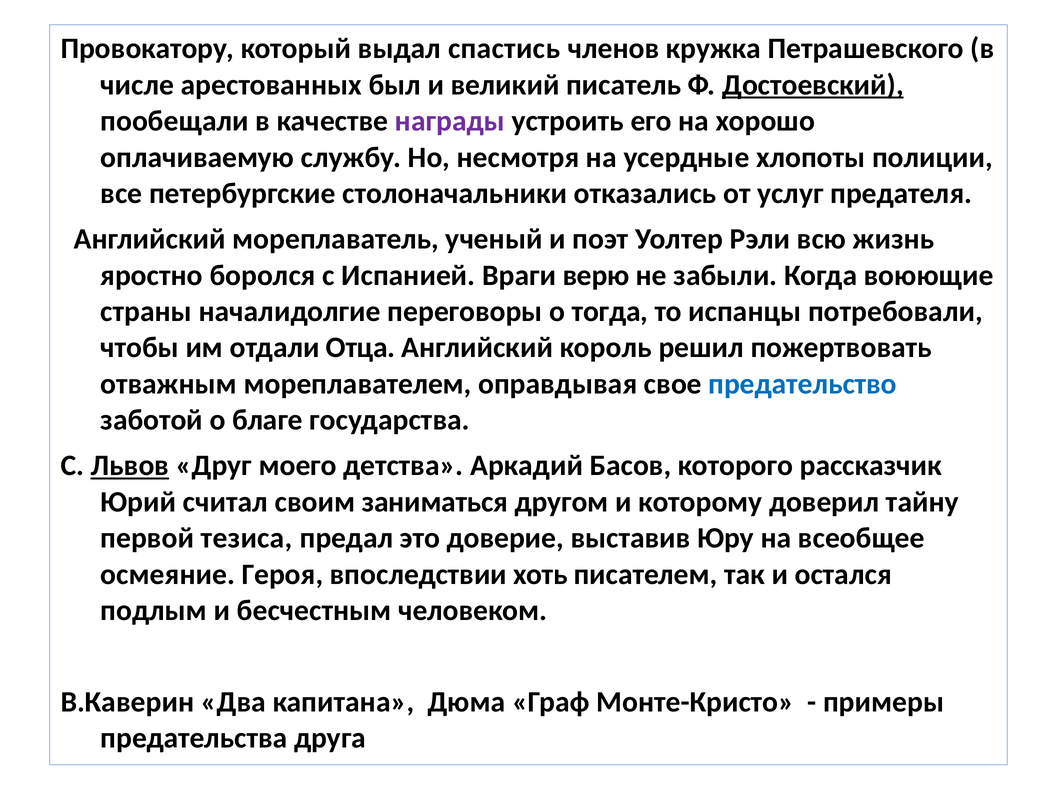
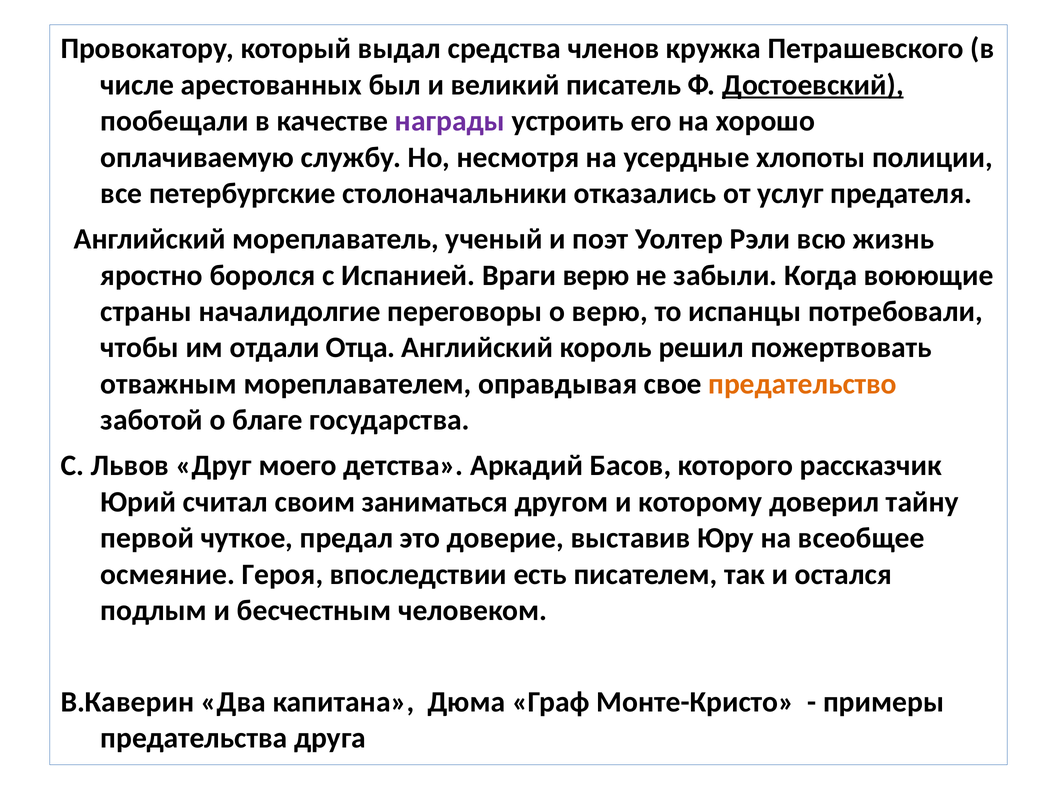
спастись: спастись -> средства
о тогда: тогда -> верю
предательство colour: blue -> orange
Львов underline: present -> none
тезиса: тезиса -> чуткое
хоть: хоть -> есть
